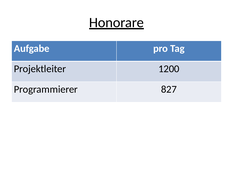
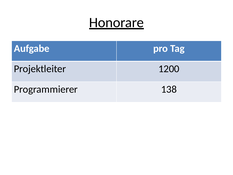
827: 827 -> 138
